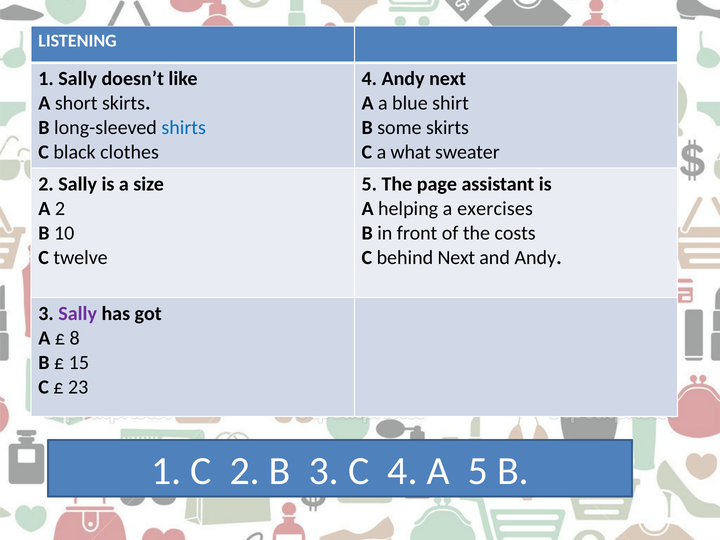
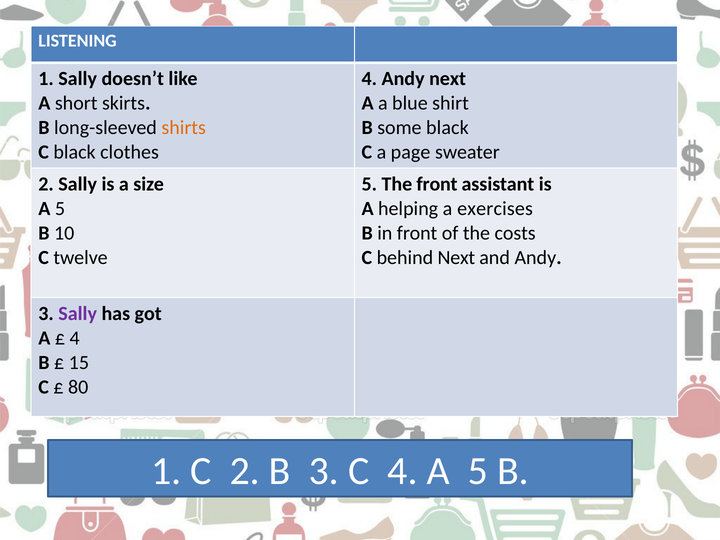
shirts colour: blue -> orange
some skirts: skirts -> black
what: what -> page
The page: page -> front
2 at (60, 208): 2 -> 5
8 at (75, 338): 8 -> 4
23: 23 -> 80
